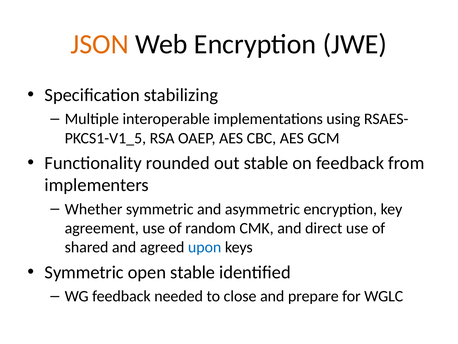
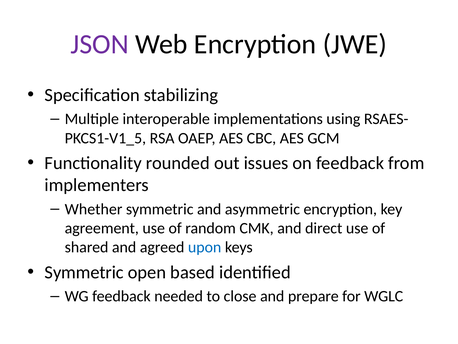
JSON colour: orange -> purple
out stable: stable -> issues
open stable: stable -> based
